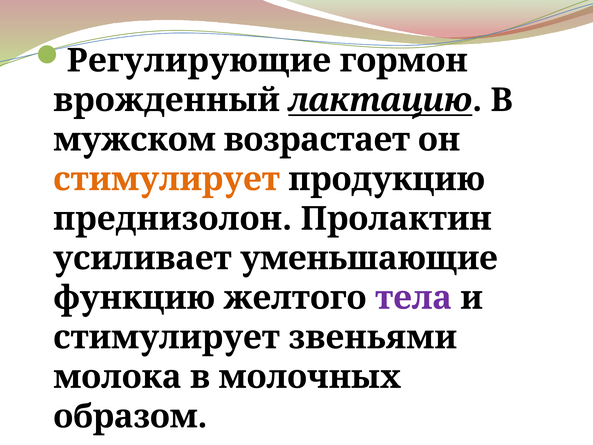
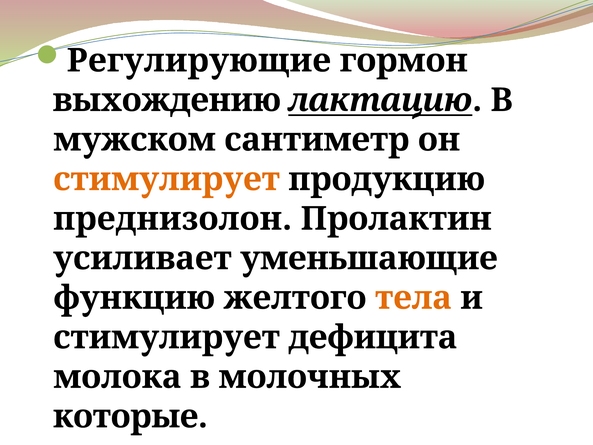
врожденный: врожденный -> выхождению
возрастает: возрастает -> сантиметр
тела colour: purple -> orange
звеньями: звеньями -> дефицита
образом: образом -> которые
